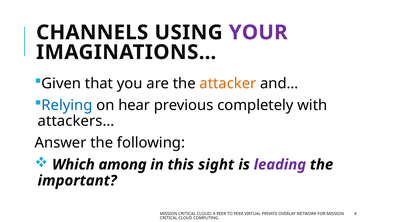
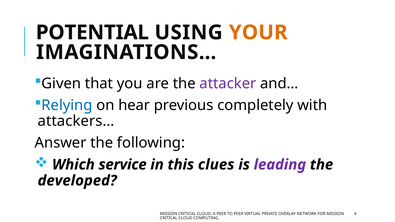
CHANNELS: CHANNELS -> POTENTIAL
YOUR colour: purple -> orange
attacker colour: orange -> purple
among: among -> service
sight: sight -> clues
important: important -> developed
